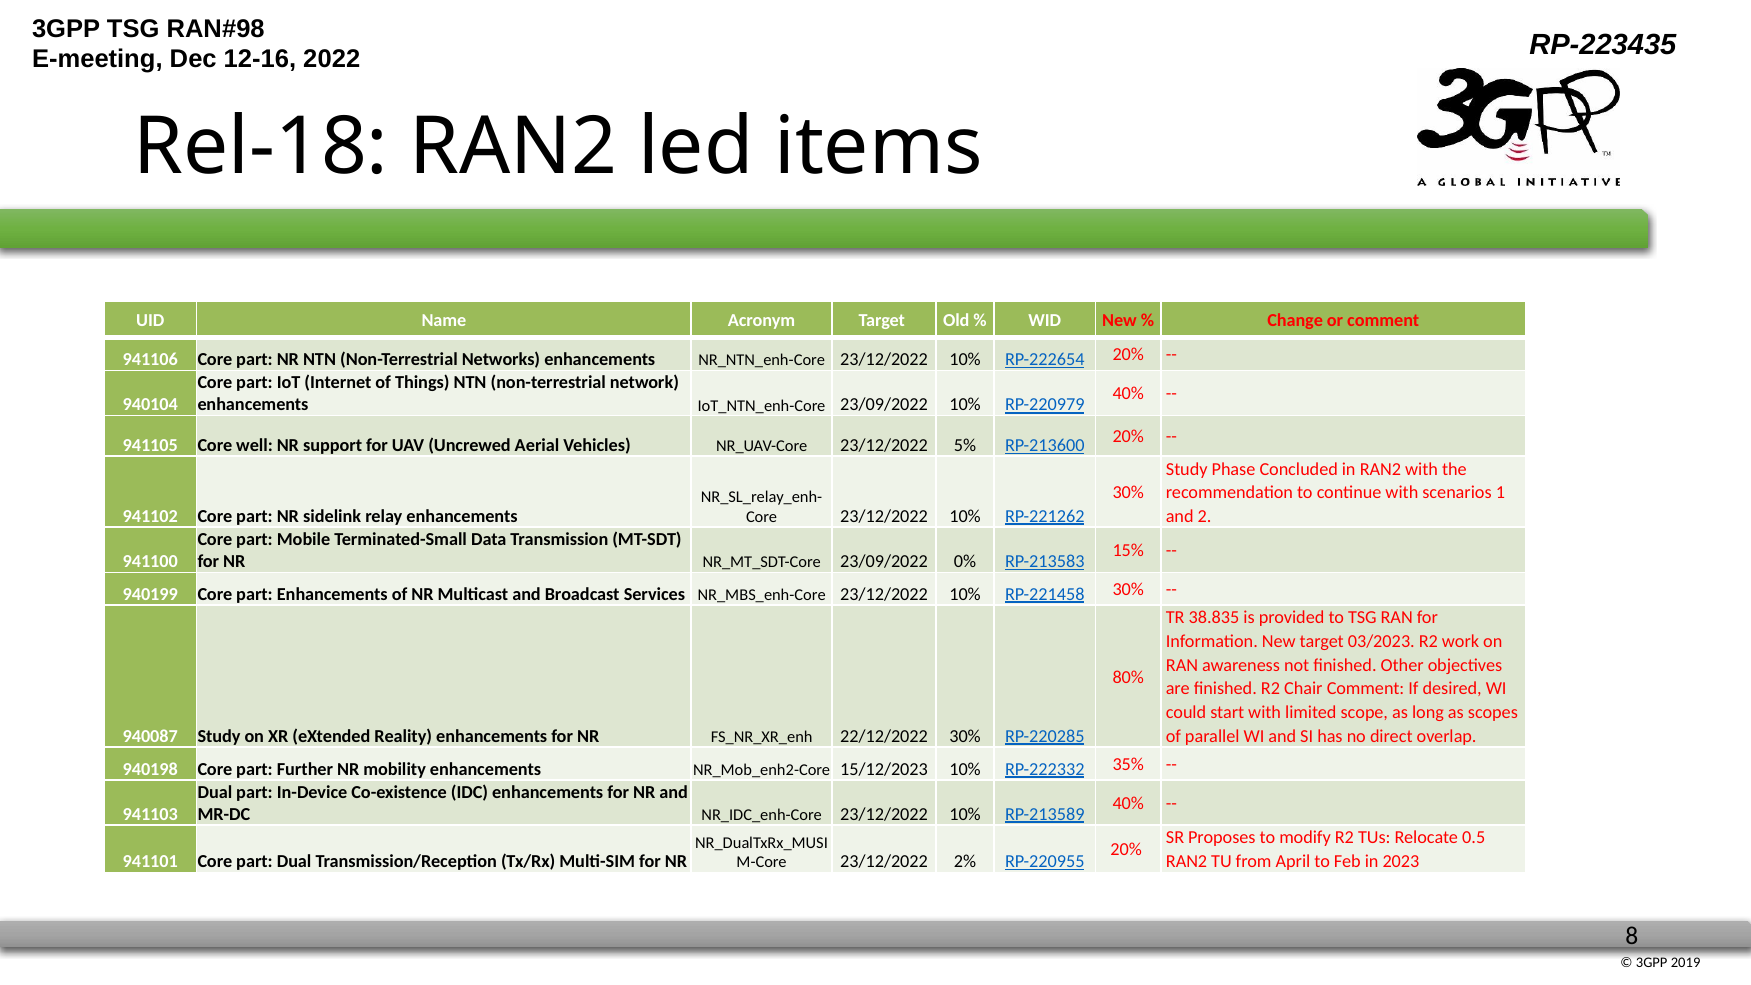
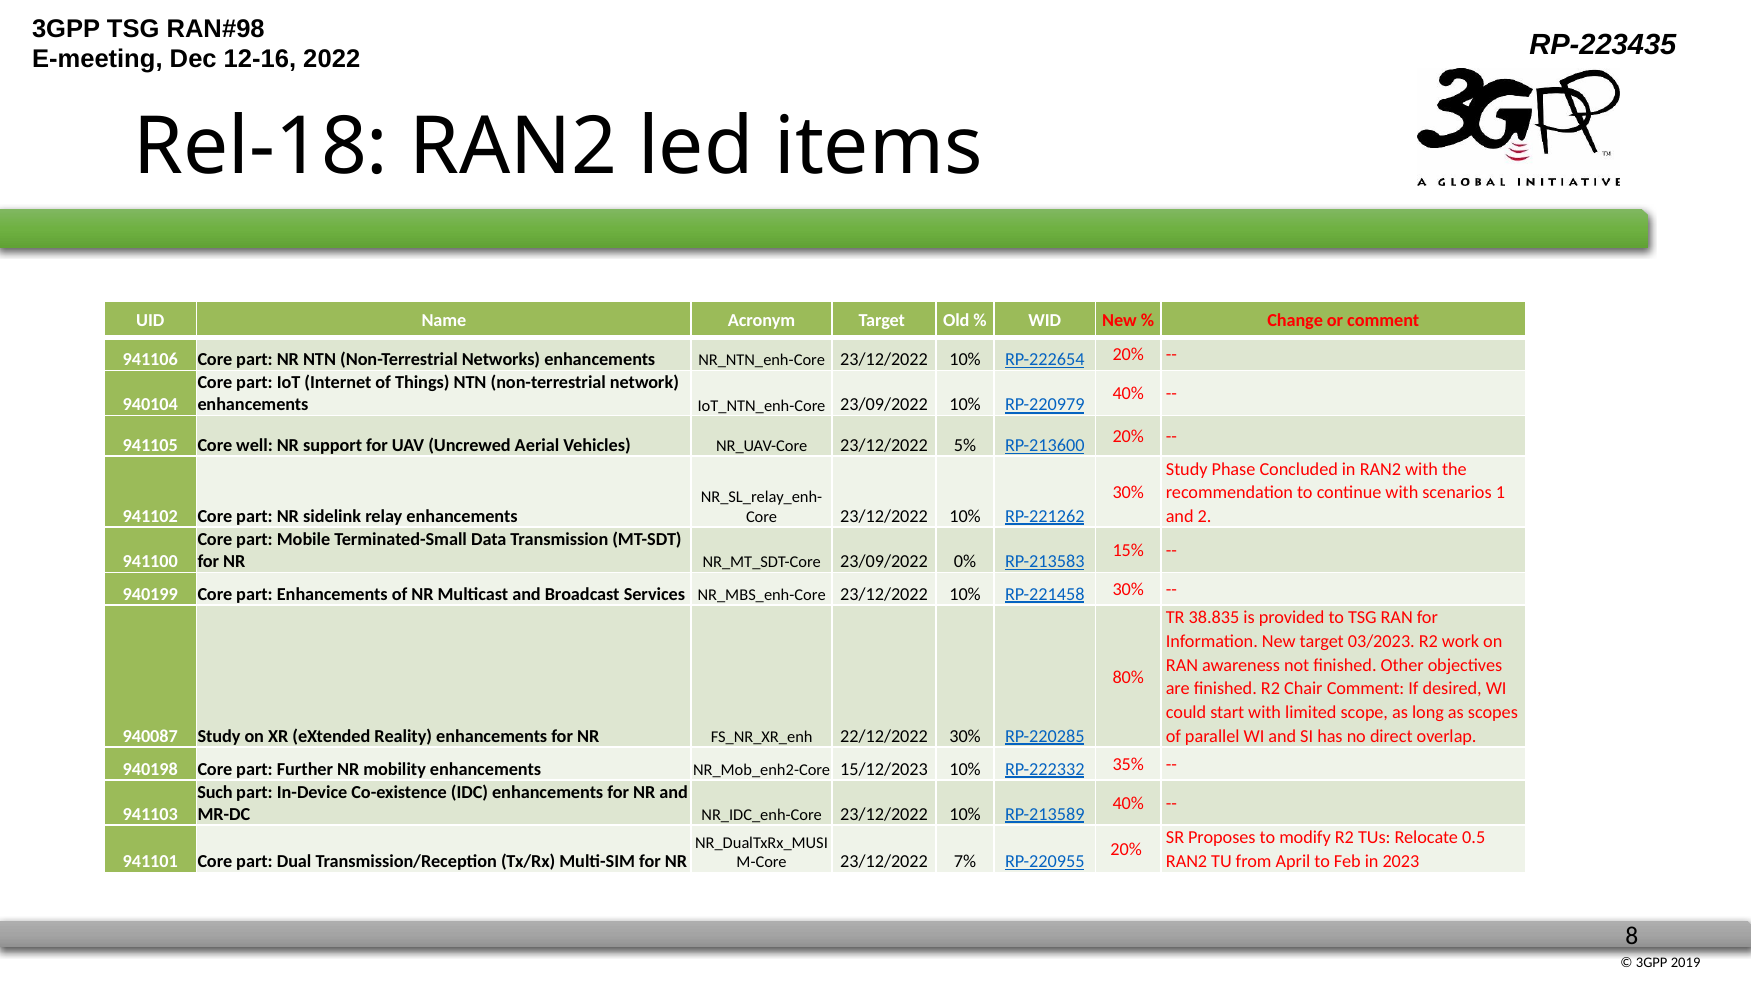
Dual at (215, 792): Dual -> Such
2%: 2% -> 7%
